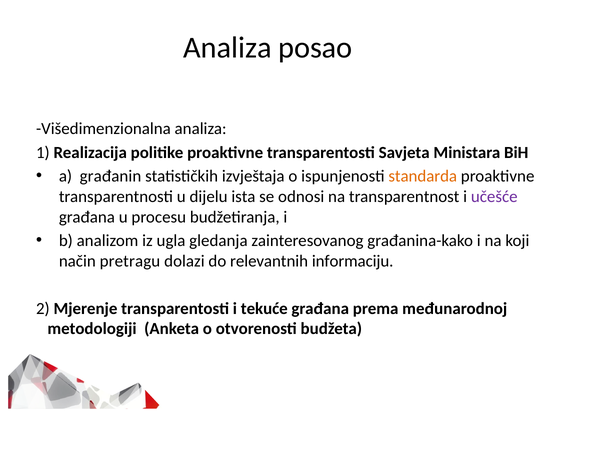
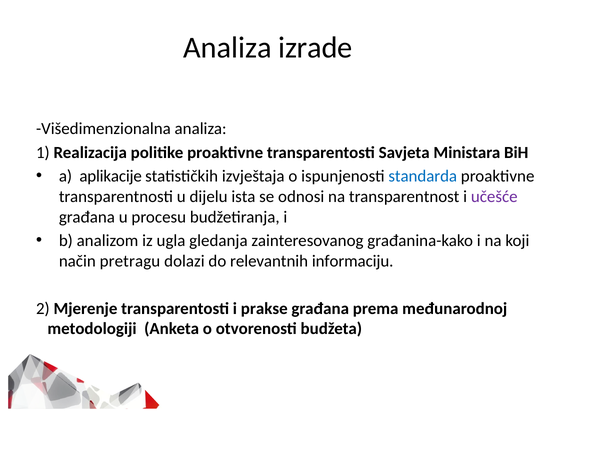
posao: posao -> izrade
građanin: građanin -> aplikacije
standarda colour: orange -> blue
tekuće: tekuće -> prakse
